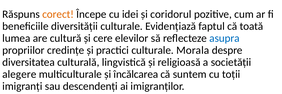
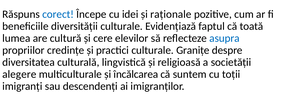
corect colour: orange -> blue
coridorul: coridorul -> raționale
Morala: Morala -> Granițe
